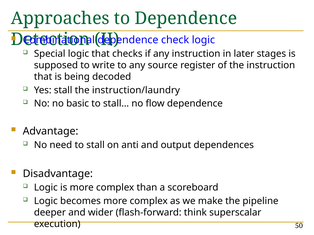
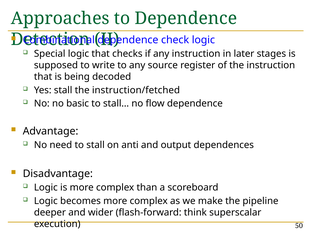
instruction/laundry: instruction/laundry -> instruction/fetched
